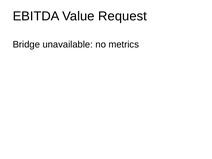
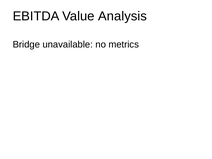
Request: Request -> Analysis
